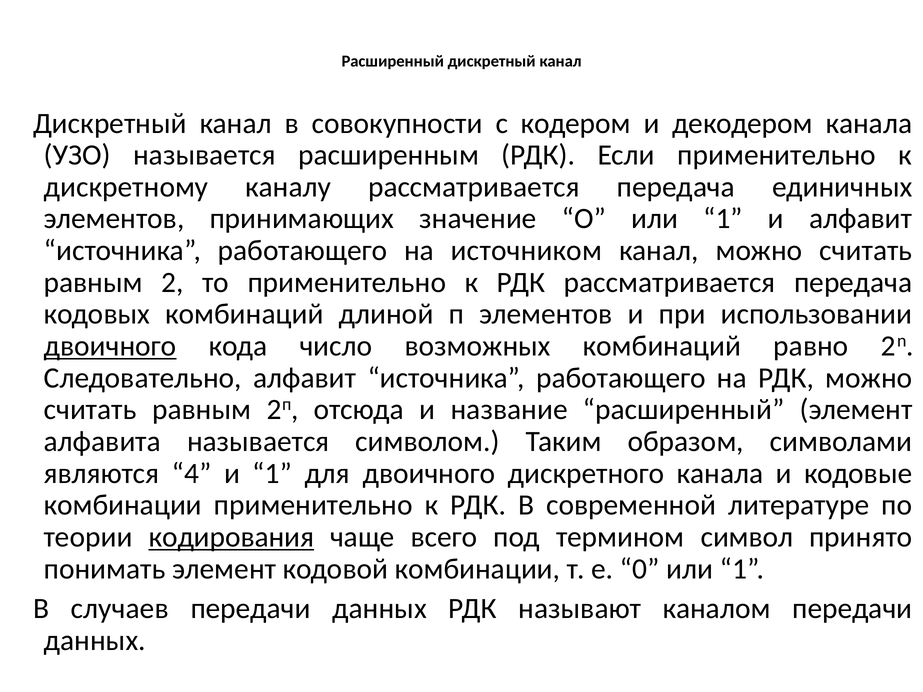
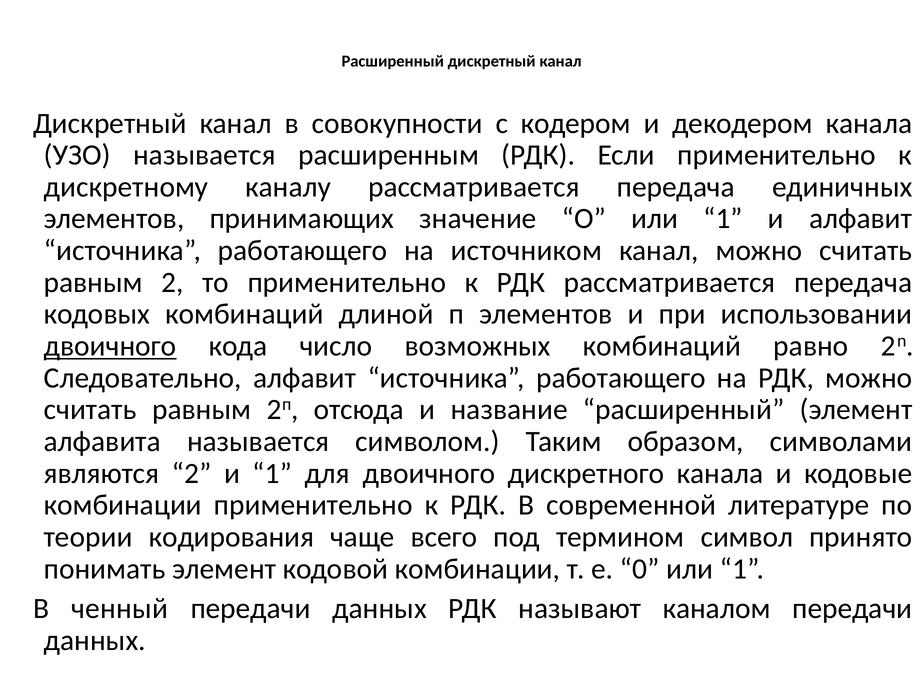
являются 4: 4 -> 2
кодирования underline: present -> none
случаев: случаев -> ченный
